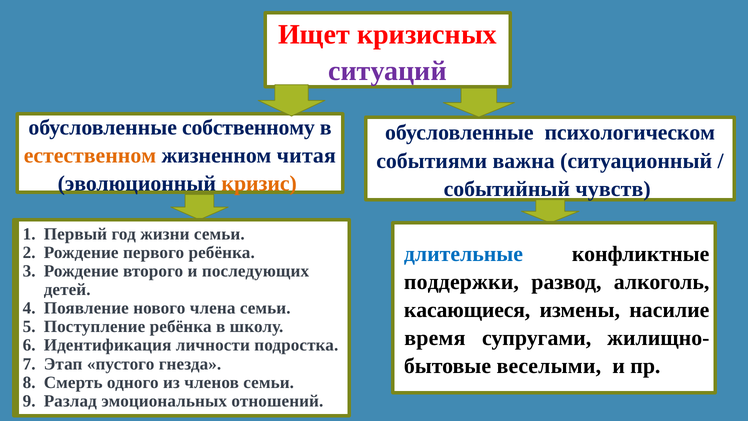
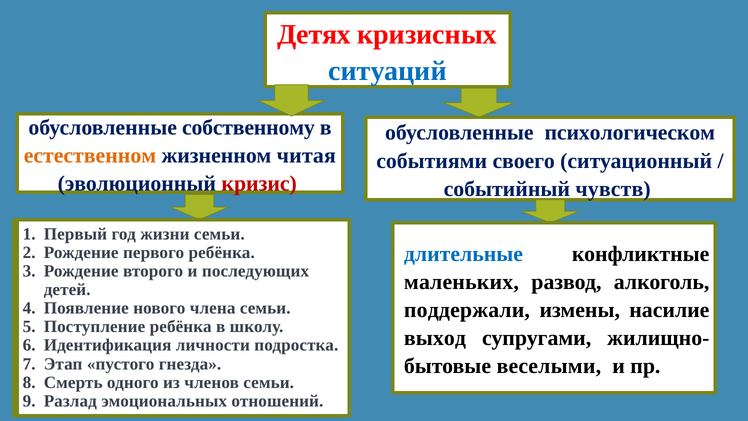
Ищет: Ищет -> Детях
ситуаций colour: purple -> blue
важна: важна -> своего
кризис colour: orange -> red
поддержки: поддержки -> маленьких
касающиеся: касающиеся -> поддержали
время: время -> выход
